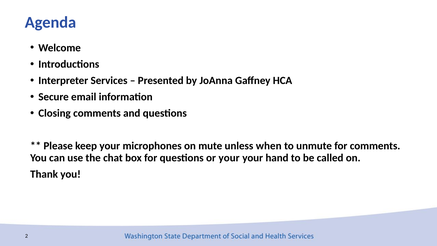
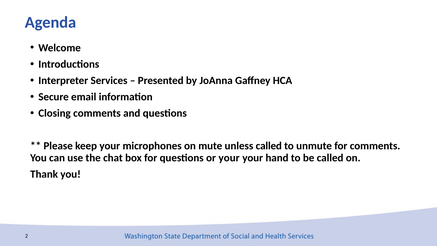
unless when: when -> called
